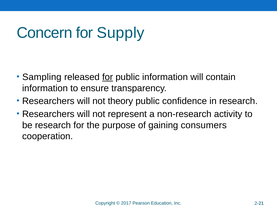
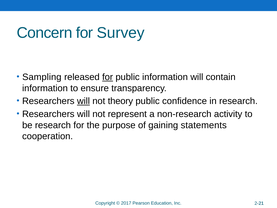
Supply: Supply -> Survey
will at (83, 101) underline: none -> present
consumers: consumers -> statements
